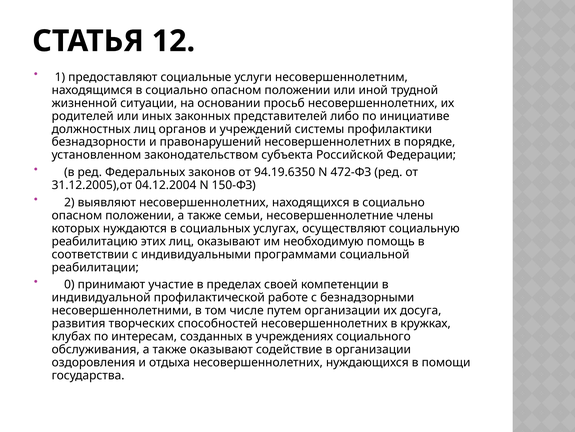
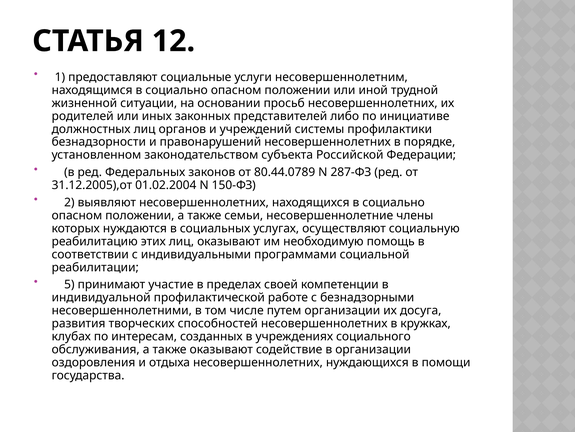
94.19.6350: 94.19.6350 -> 80.44.0789
472-ФЗ: 472-ФЗ -> 287-ФЗ
04.12.2004: 04.12.2004 -> 01.02.2004
0: 0 -> 5
